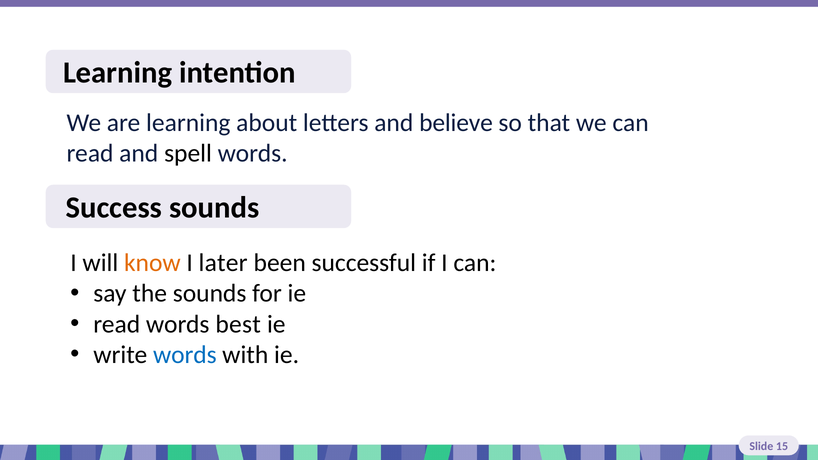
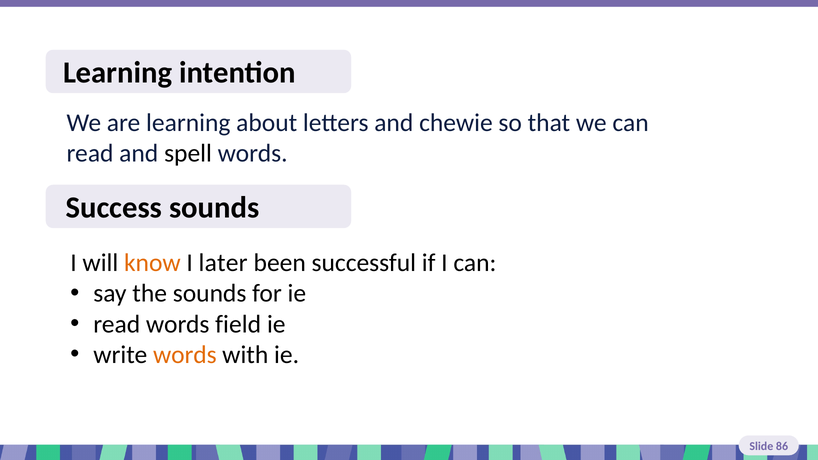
believe: believe -> chewie
best: best -> field
words at (185, 355) colour: blue -> orange
15: 15 -> 86
